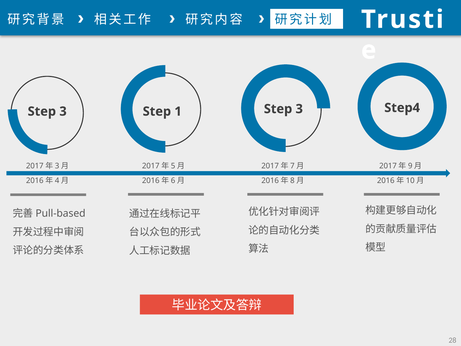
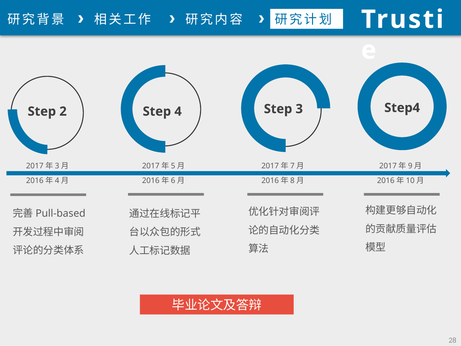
3 at (63, 111): 3 -> 2
1: 1 -> 4
